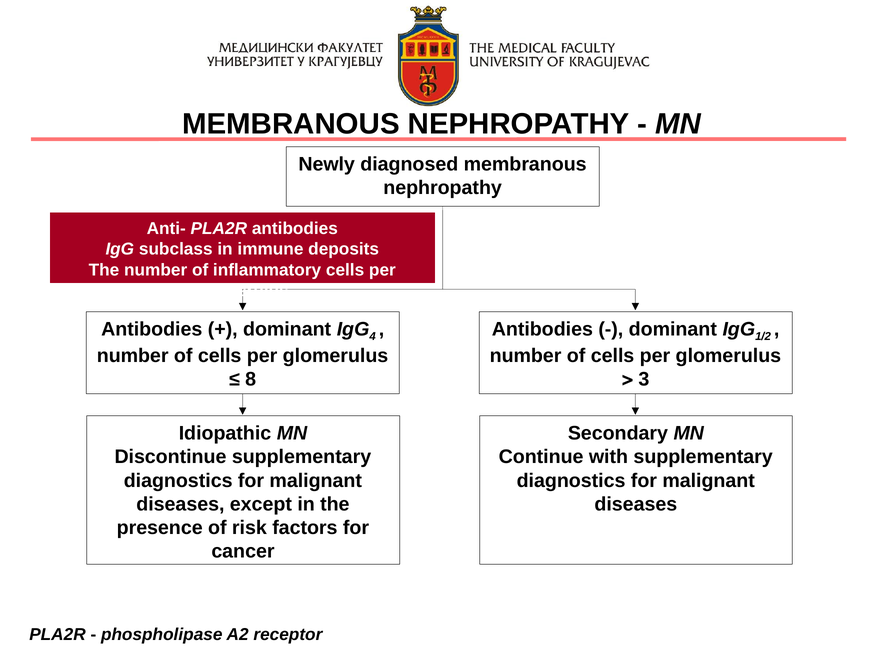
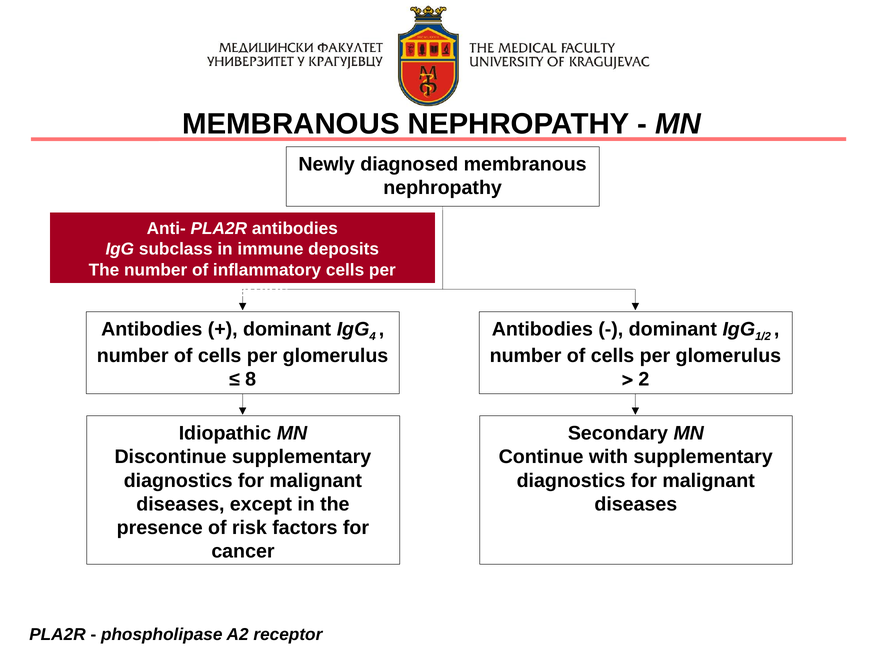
3: 3 -> 2
